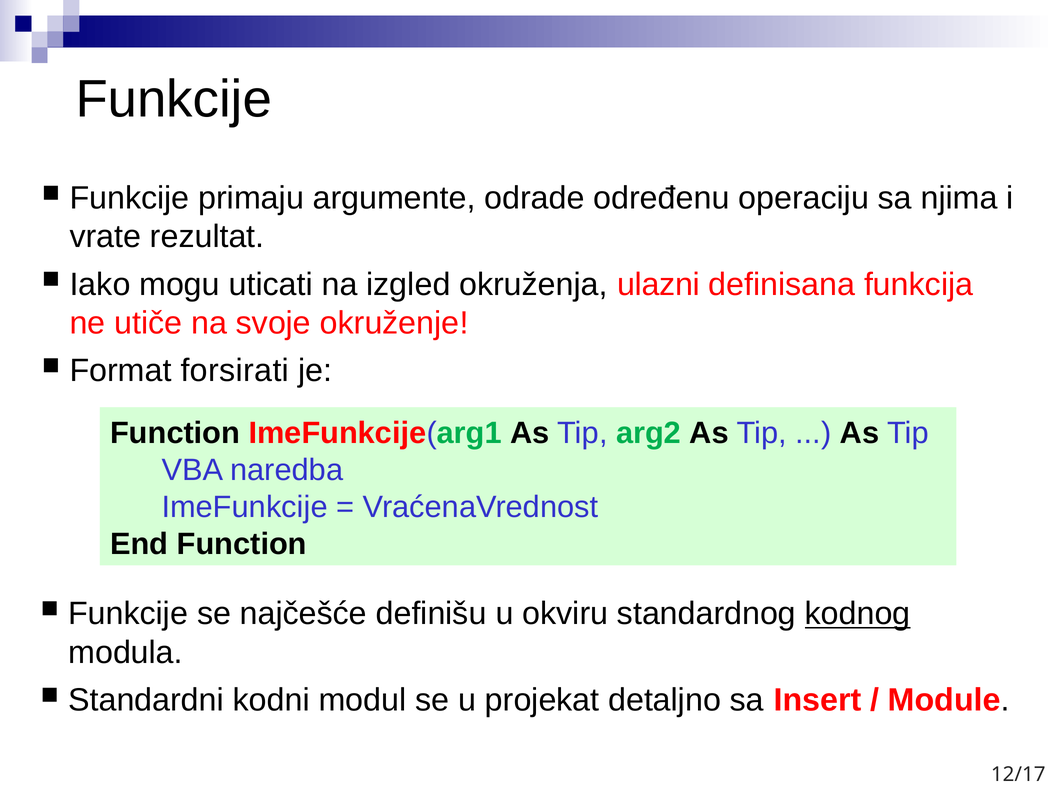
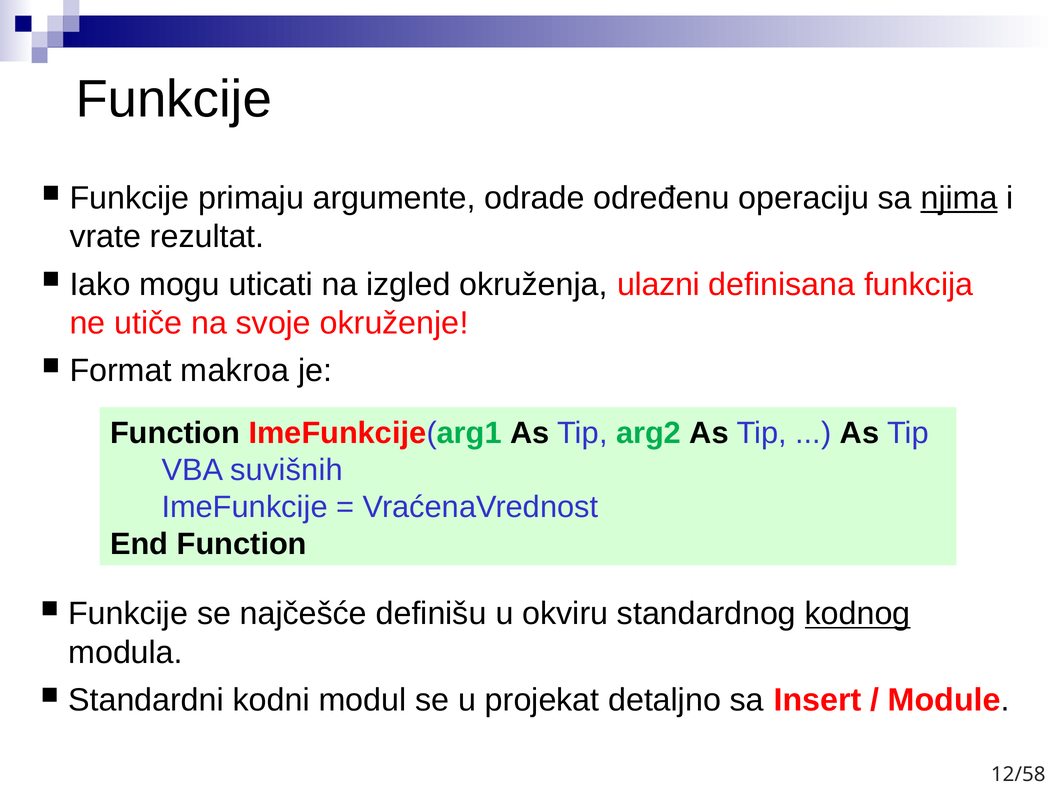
njima underline: none -> present
forsirati: forsirati -> makroa
naredba: naredba -> suvišnih
12/17: 12/17 -> 12/58
